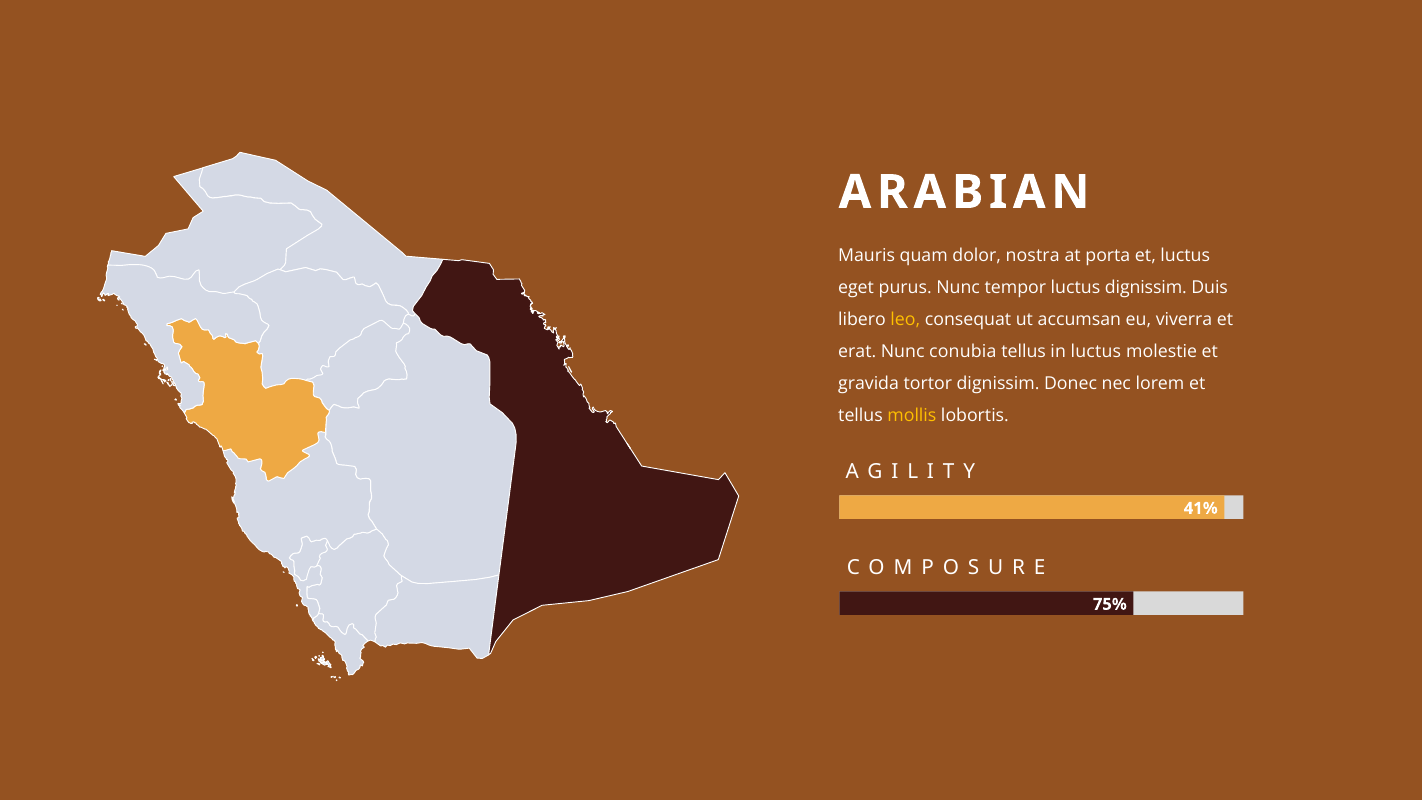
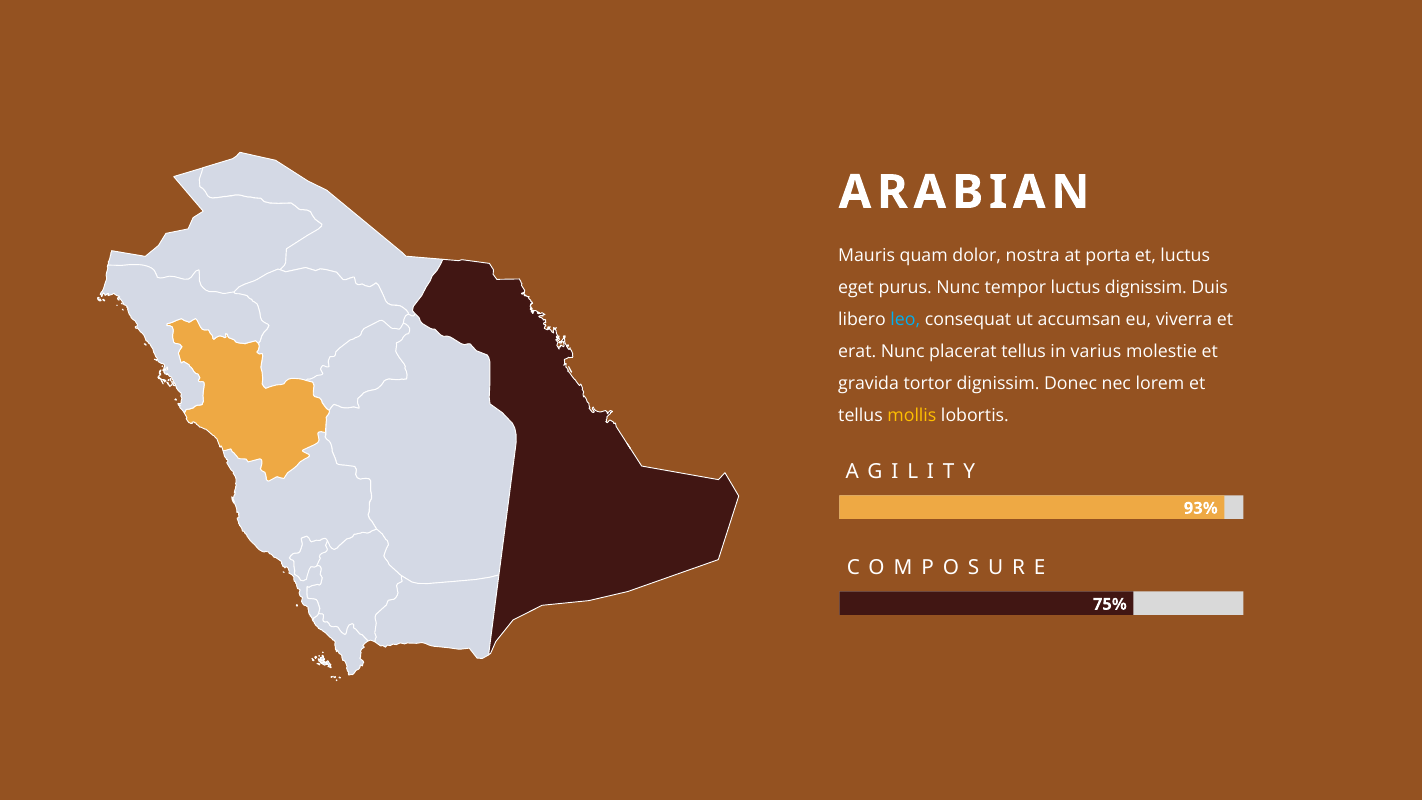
leo colour: yellow -> light blue
conubia: conubia -> placerat
in luctus: luctus -> varius
41%: 41% -> 93%
